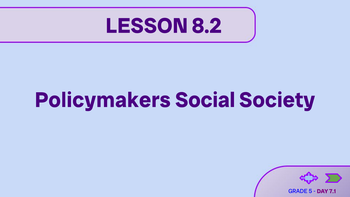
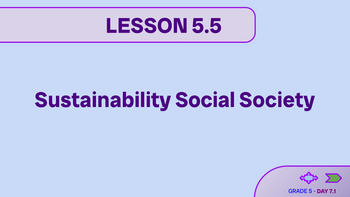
8.2: 8.2 -> 5.5
Policymakers: Policymakers -> Sustainability
